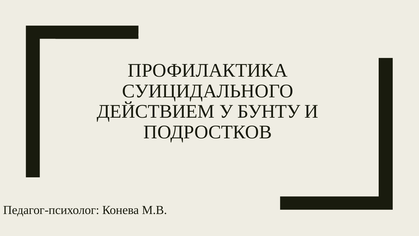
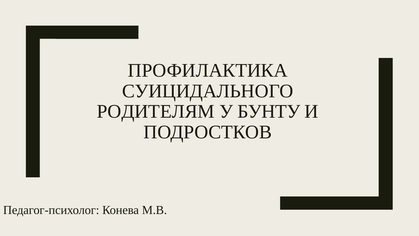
ДЕЙСТВИЕМ: ДЕЙСТВИЕМ -> РОДИТЕЛЯМ
